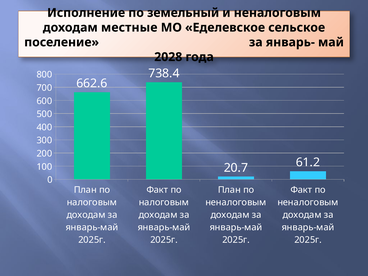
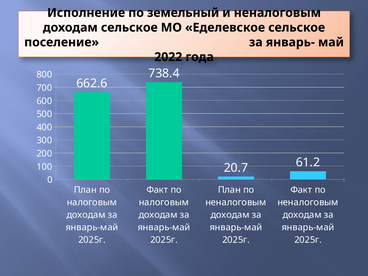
доходам местные: местные -> сельское
2028: 2028 -> 2022
